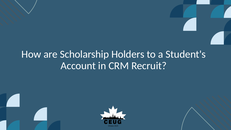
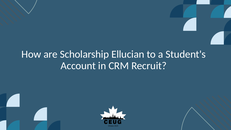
Holders: Holders -> Ellucian
